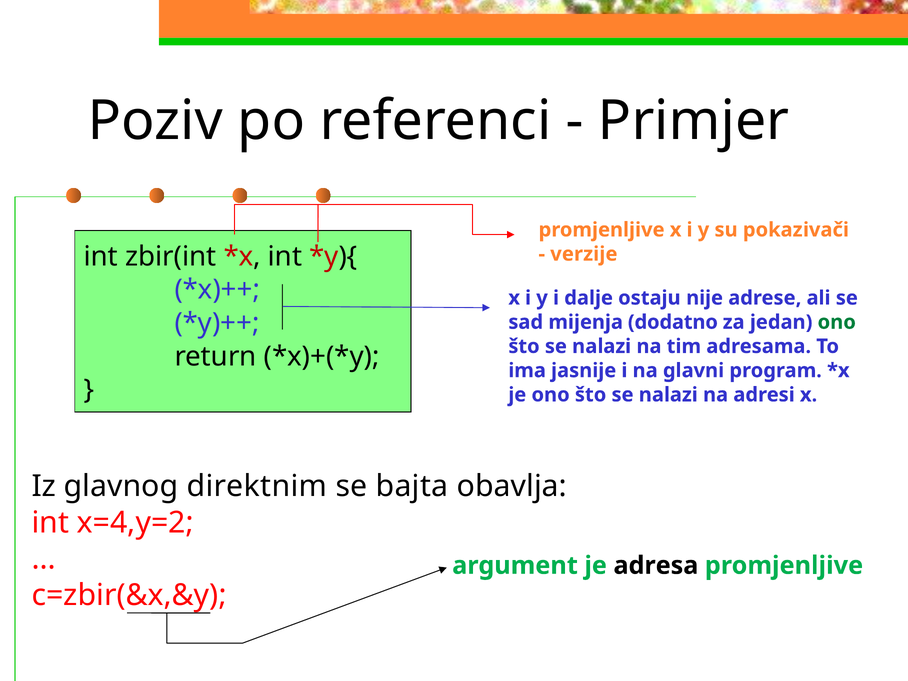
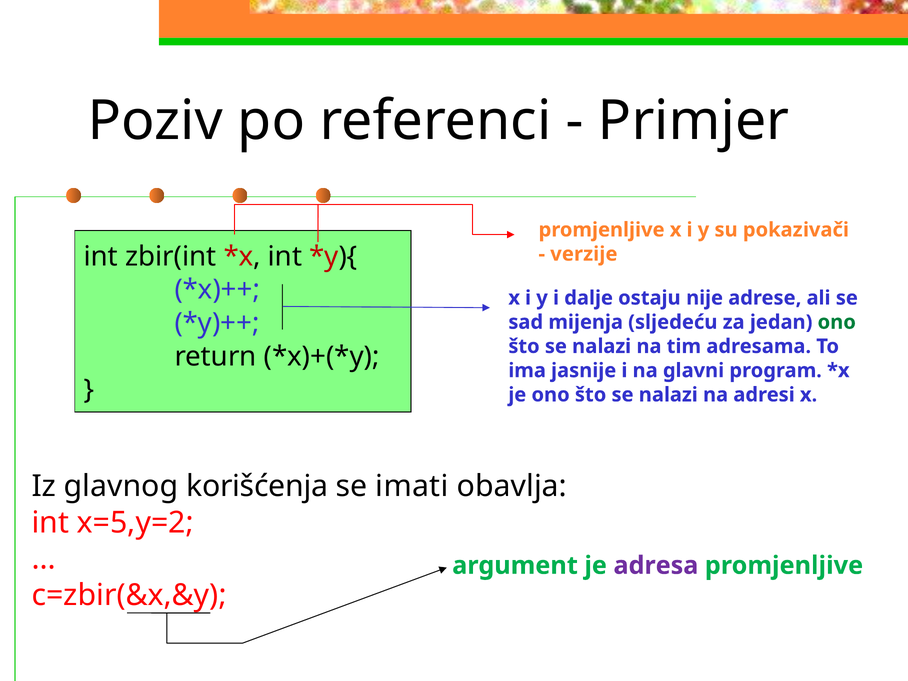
dodatno: dodatno -> sljedeću
direktnim: direktnim -> korišćenja
bajta: bajta -> imati
x=4,y=2: x=4,y=2 -> x=5,y=2
adresa colour: black -> purple
